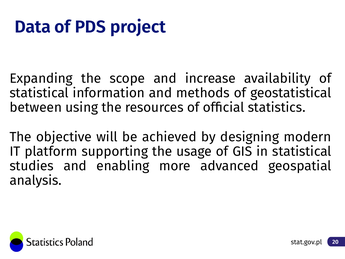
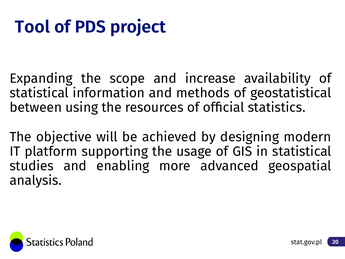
Data: Data -> Tool
